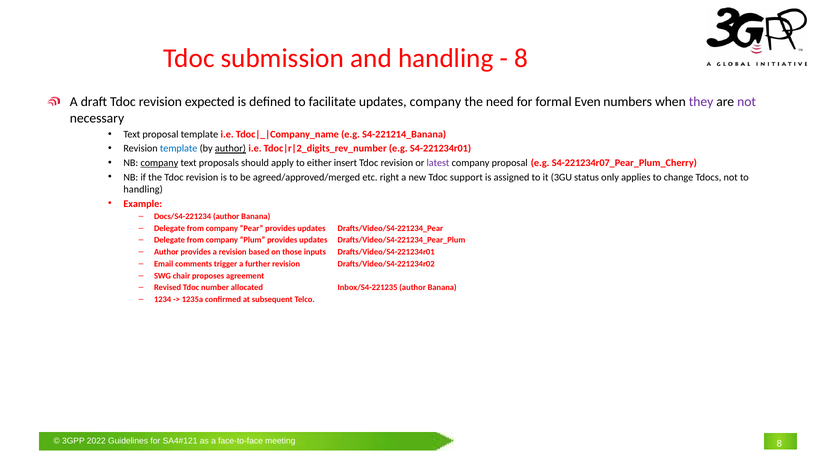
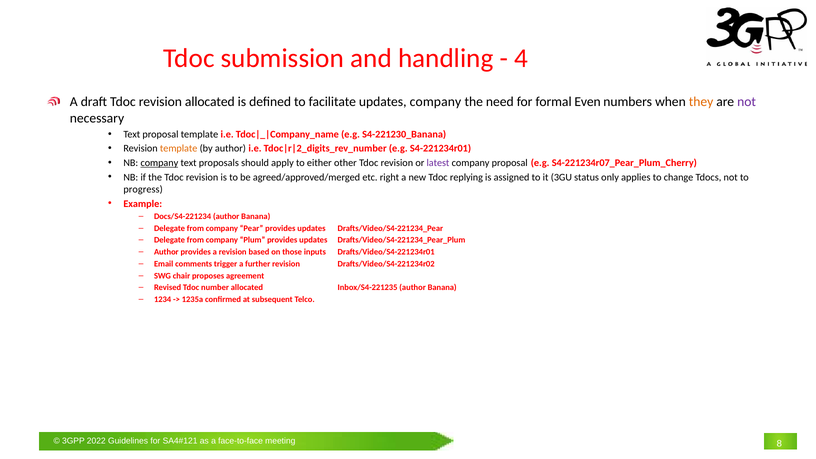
8 at (521, 59): 8 -> 4
revision expected: expected -> allocated
they colour: purple -> orange
S4-221214_Banana: S4-221214_Banana -> S4-221230_Banana
template at (179, 149) colour: blue -> orange
author at (230, 149) underline: present -> none
insert: insert -> other
support: support -> replying
handling at (143, 189): handling -> progress
